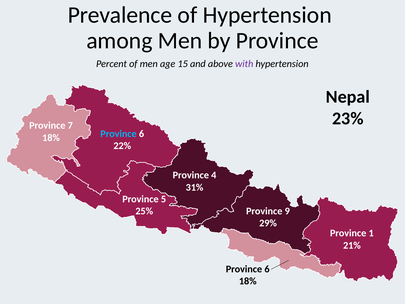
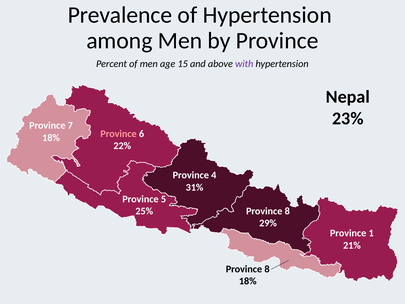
Province at (119, 134) colour: light blue -> pink
9 at (287, 211): 9 -> 8
6 at (267, 269): 6 -> 8
